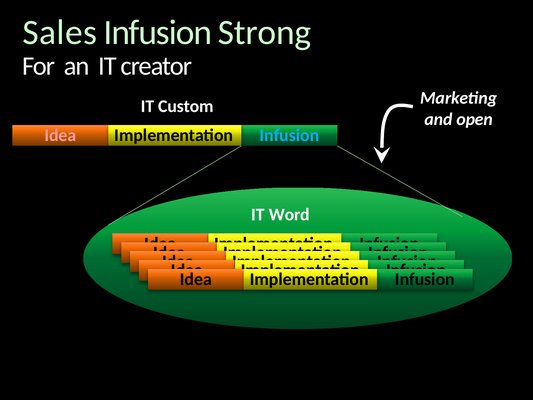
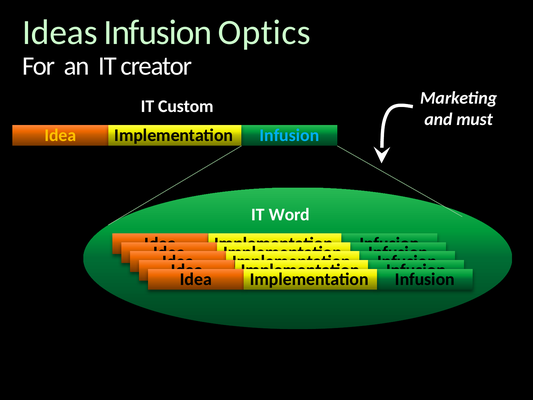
Sales: Sales -> Ideas
Strong: Strong -> Optics
open: open -> must
Idea at (60, 135) colour: pink -> yellow
